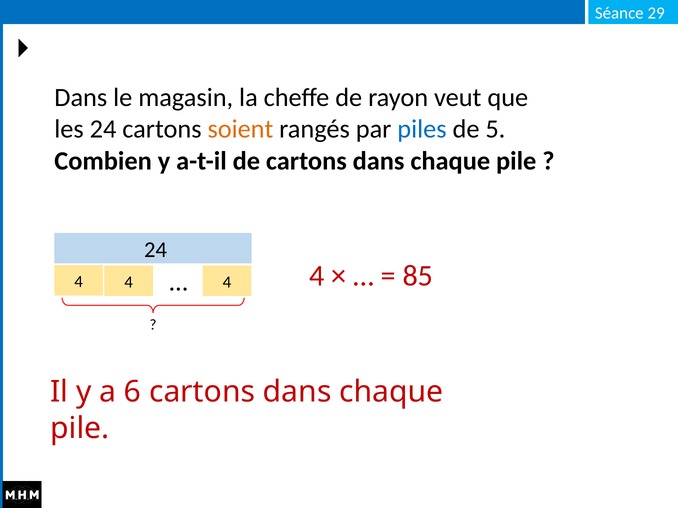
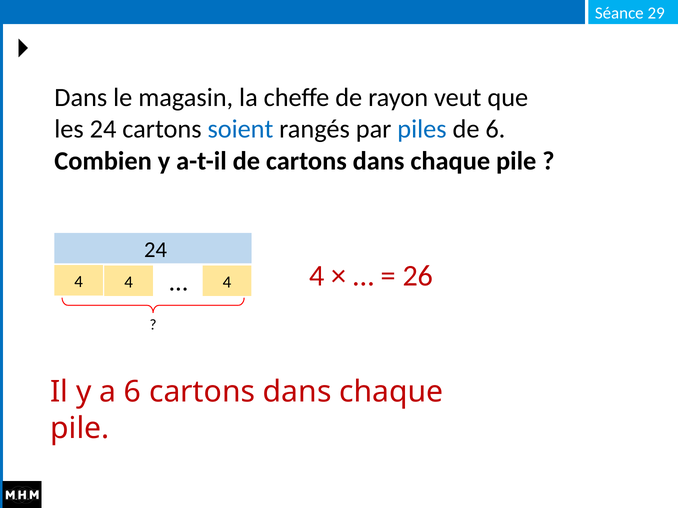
soient colour: orange -> blue
de 5: 5 -> 6
85: 85 -> 26
